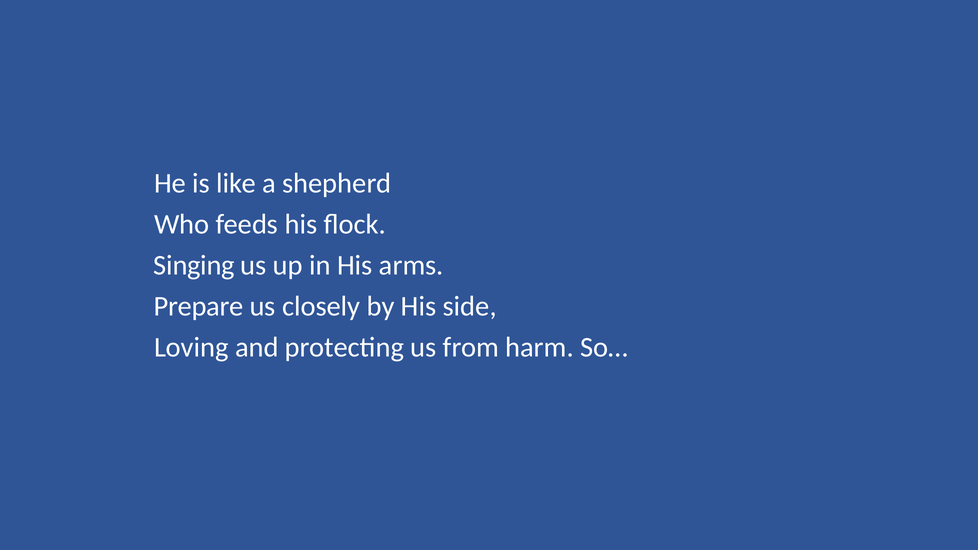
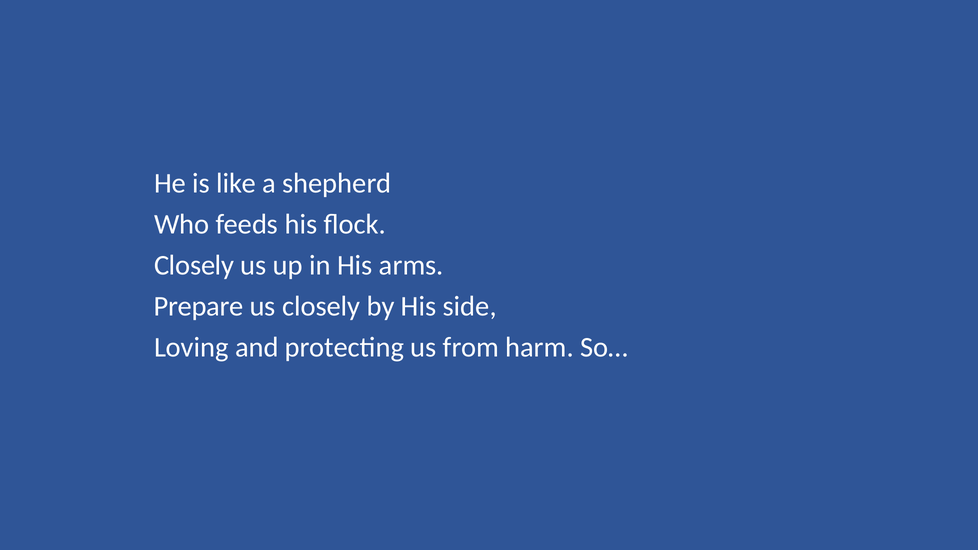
Singing at (194, 265): Singing -> Closely
